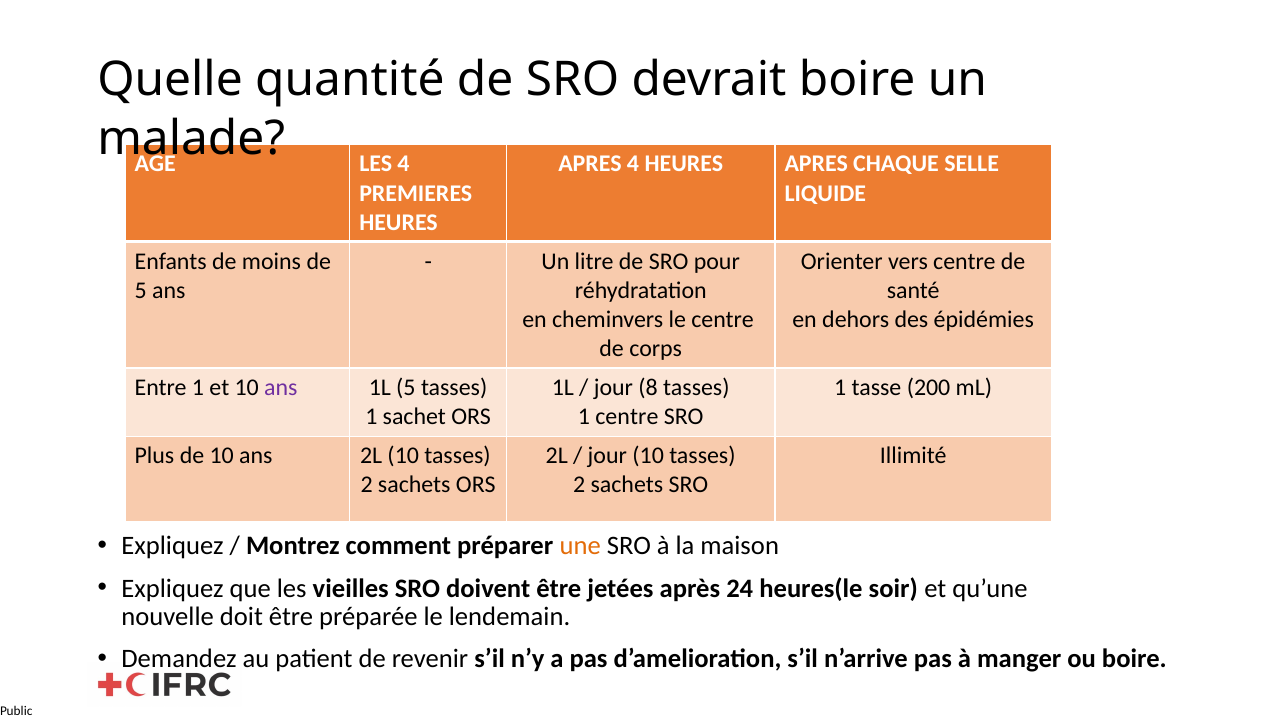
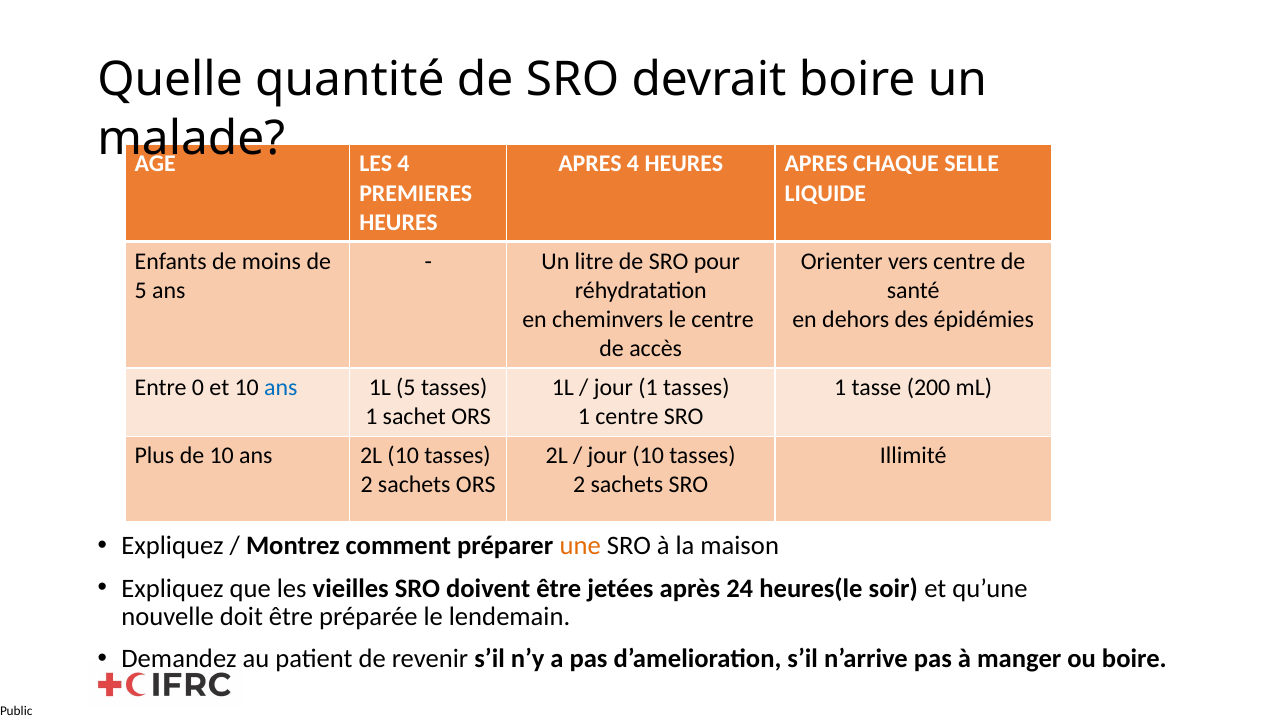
corps: corps -> accès
Entre 1: 1 -> 0
ans at (281, 388) colour: purple -> blue
jour 8: 8 -> 1
